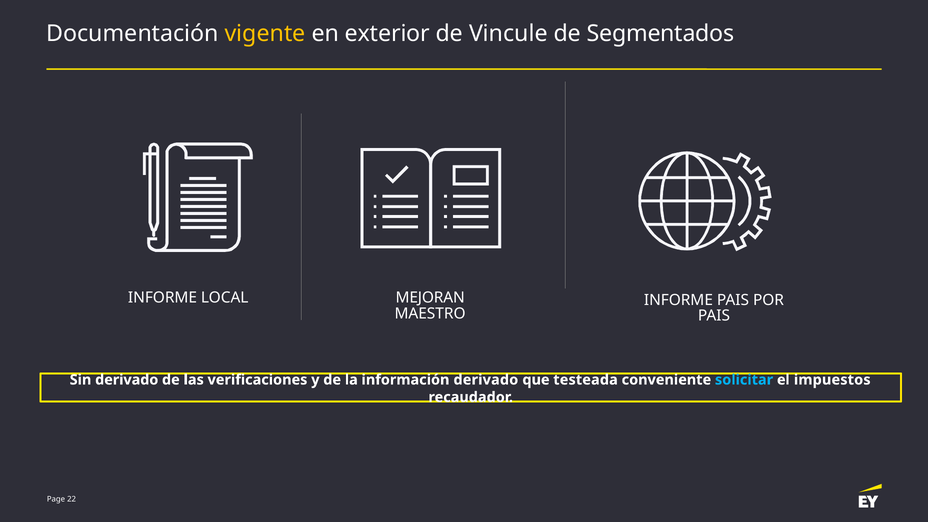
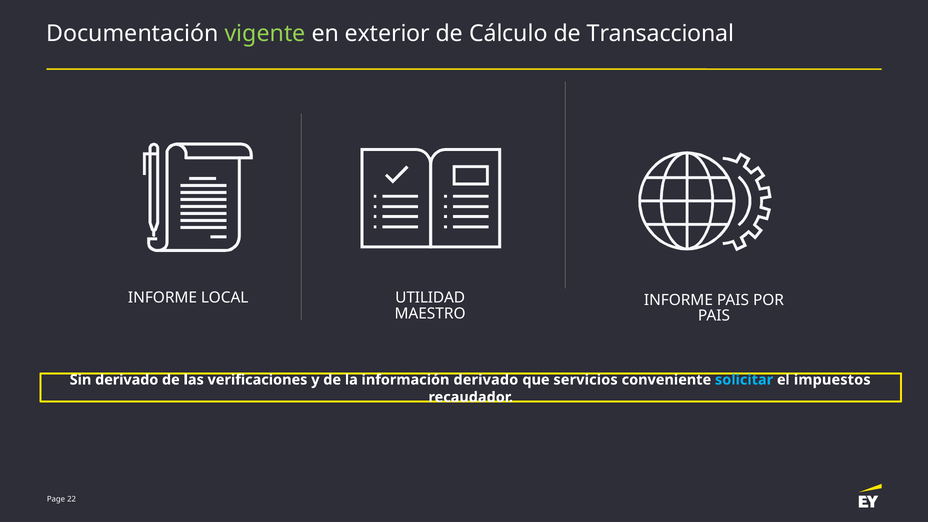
vigente colour: yellow -> light green
Vincule: Vincule -> Cálculo
Segmentados: Segmentados -> Transaccional
MEJORAN: MEJORAN -> UTILIDAD
testeada: testeada -> servicios
